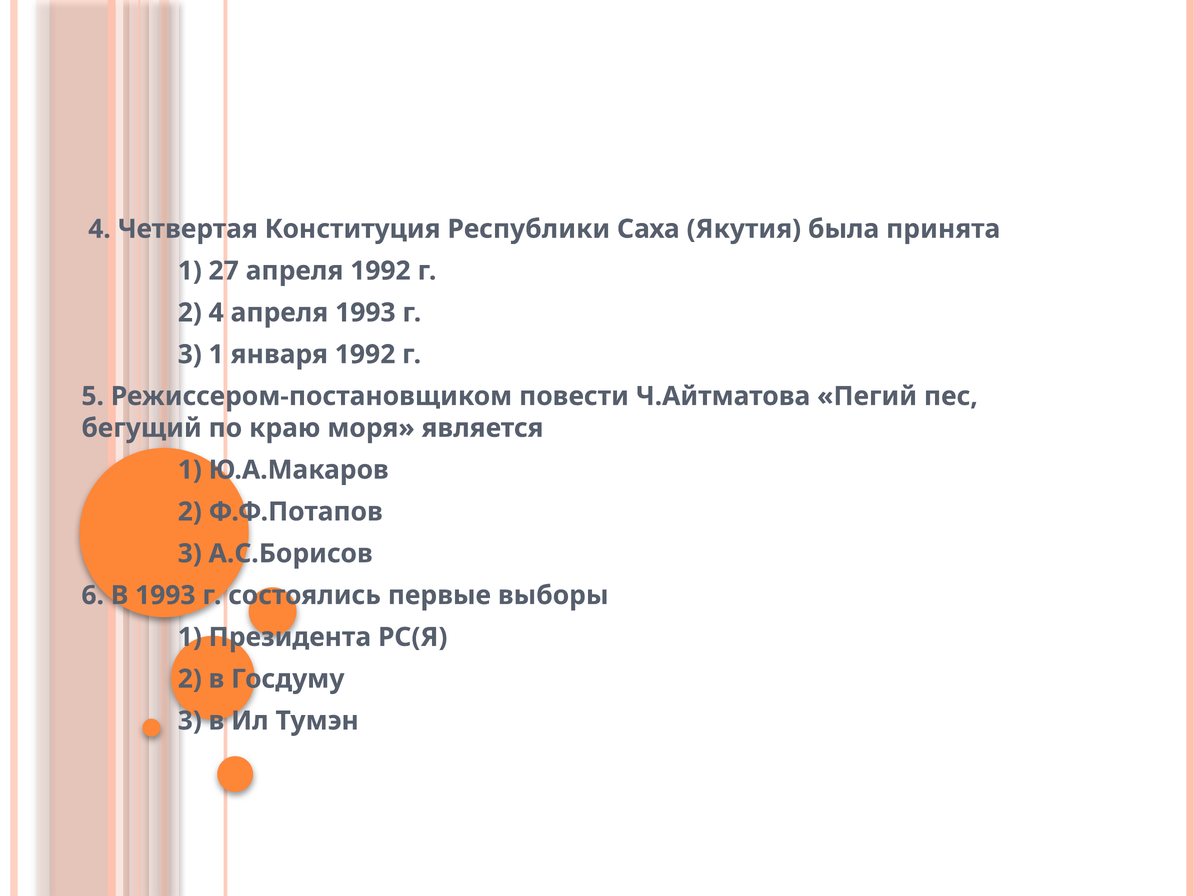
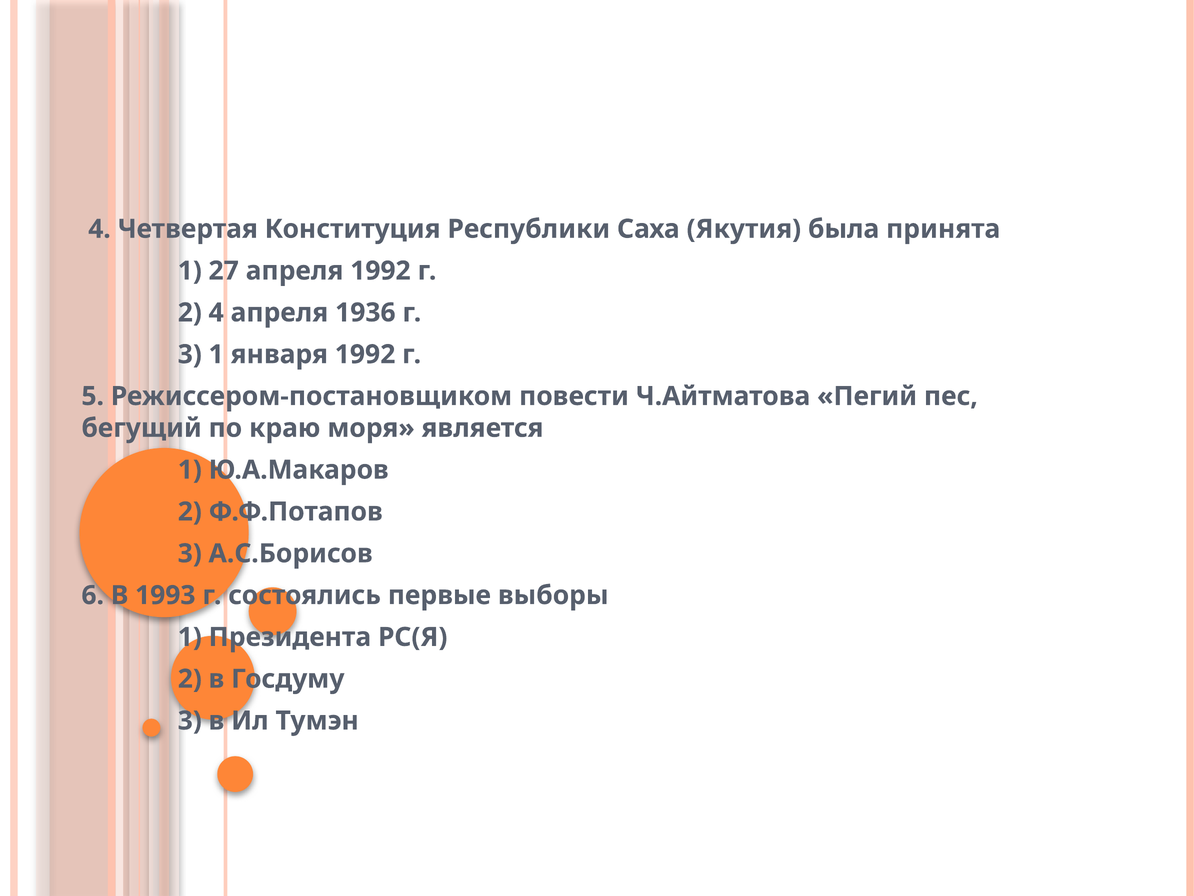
апреля 1993: 1993 -> 1936
